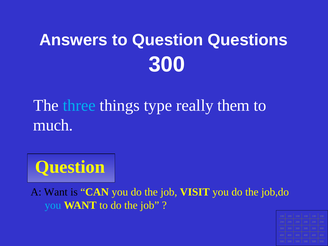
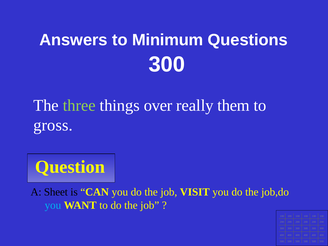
to Question: Question -> Minimum
three colour: light blue -> light green
type: type -> over
much: much -> gross
A Want: Want -> Sheet
